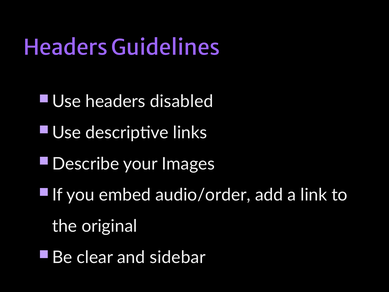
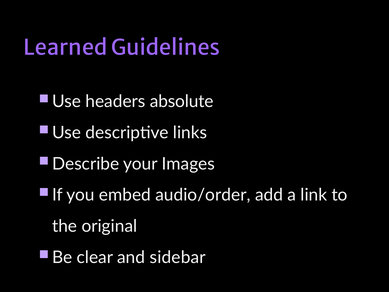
Headers at (66, 48): Headers -> Learned
disabled: disabled -> absolute
